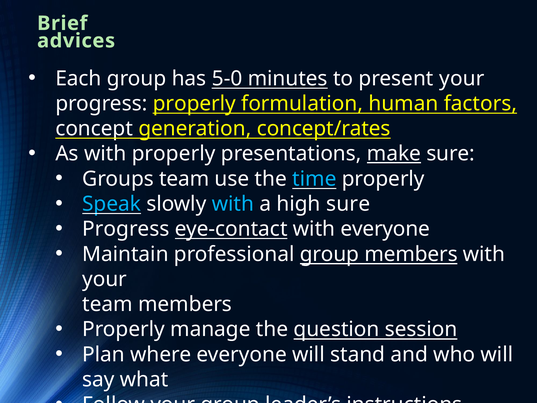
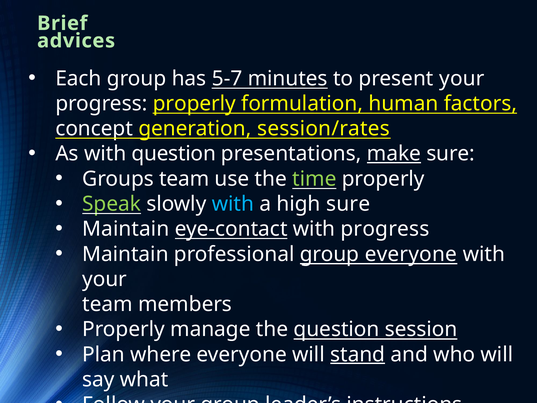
5-0: 5-0 -> 5-7
concept/rates: concept/rates -> session/rates
with properly: properly -> question
time colour: light blue -> light green
Speak colour: light blue -> light green
Progress at (126, 229): Progress -> Maintain
with everyone: everyone -> progress
group members: members -> everyone
stand underline: none -> present
